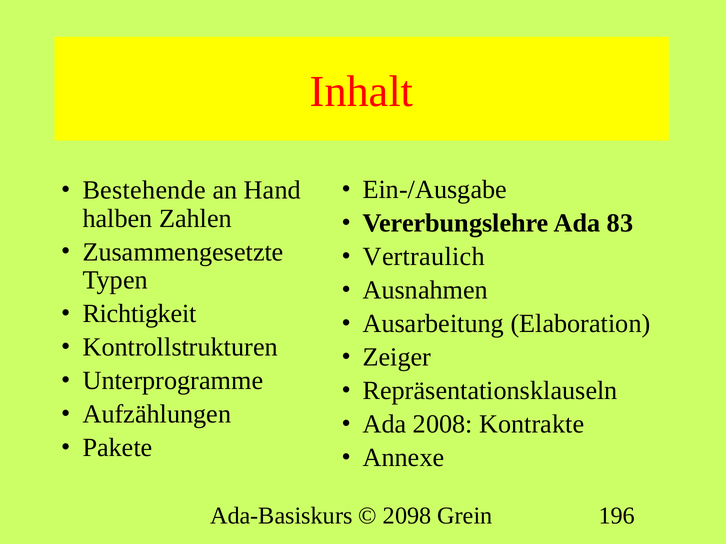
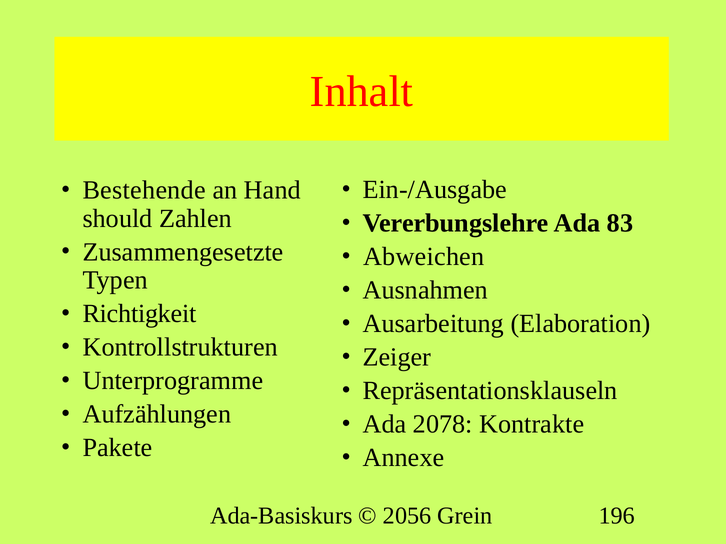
halben: halben -> should
Vertraulich: Vertraulich -> Abweichen
2008: 2008 -> 2078
2098: 2098 -> 2056
